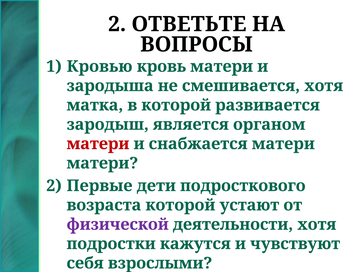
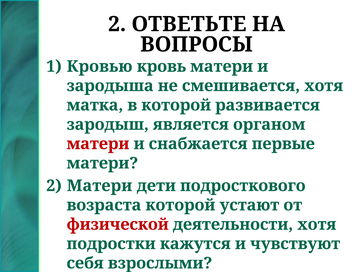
снабжается матери: матери -> первые
2 Первые: Первые -> Матери
физической colour: purple -> red
